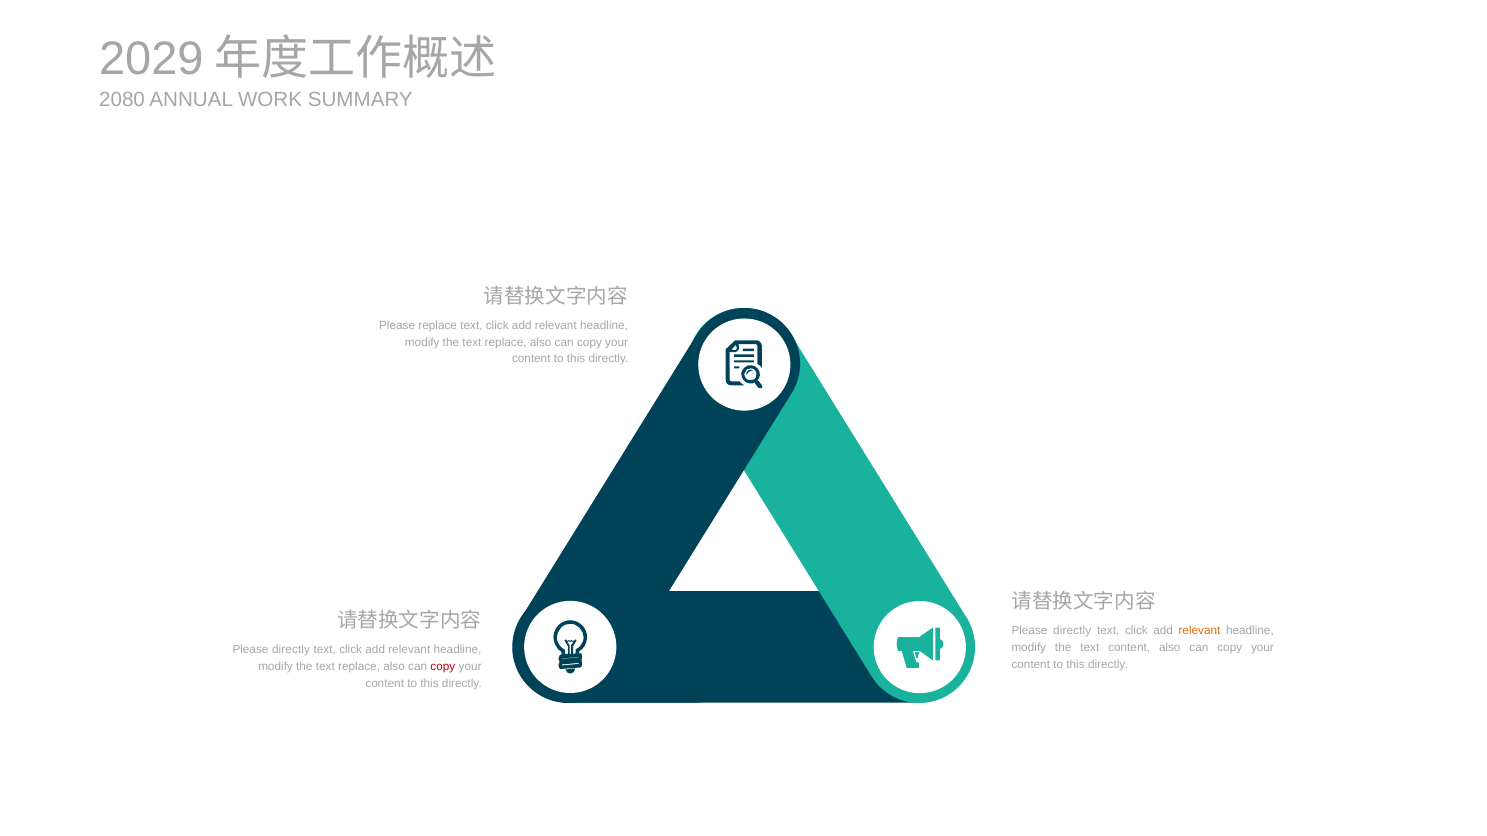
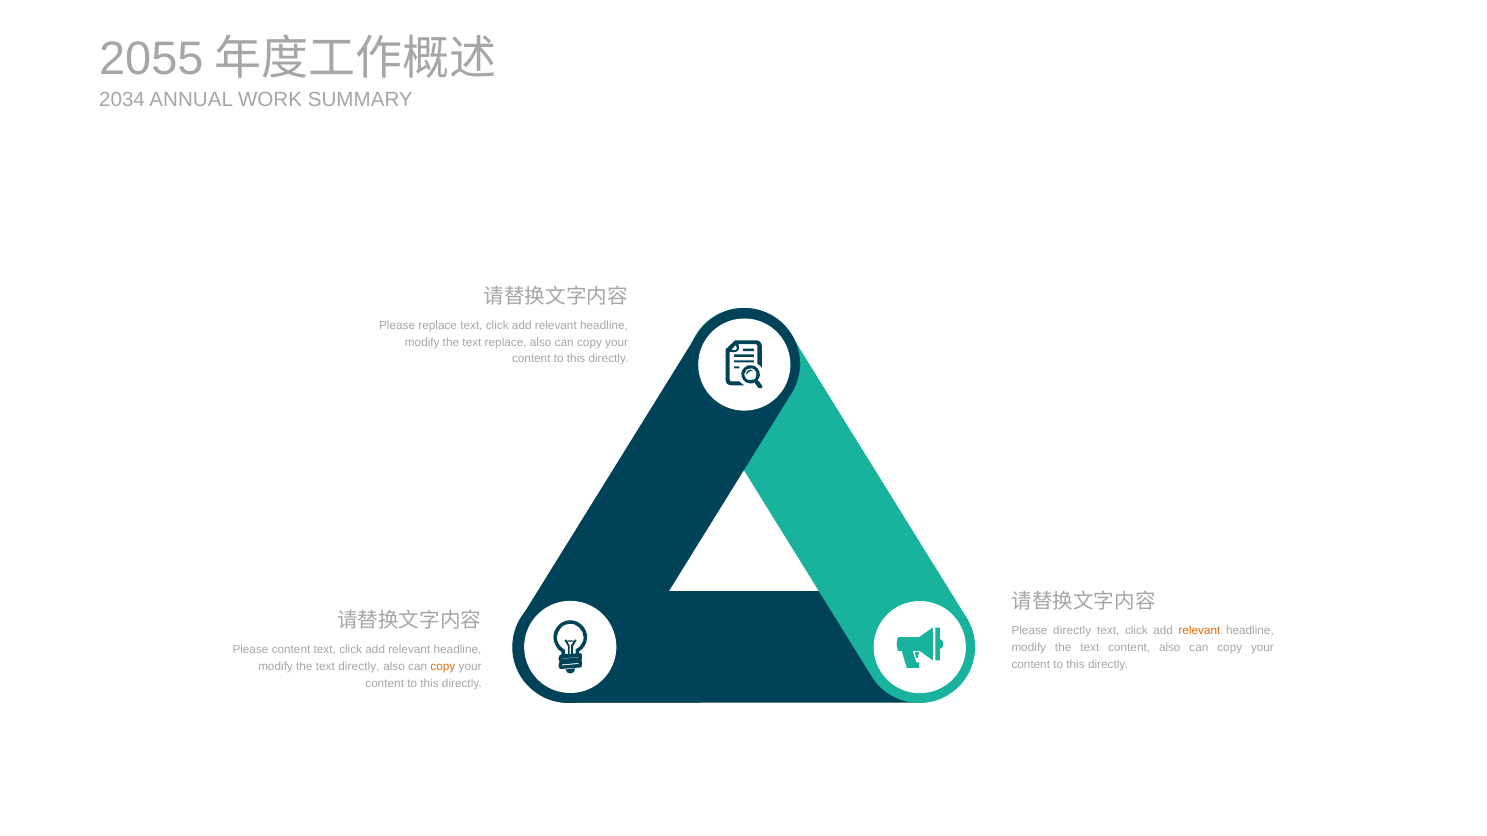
2029: 2029 -> 2055
2080: 2080 -> 2034
directly at (291, 650): directly -> content
replace at (359, 667): replace -> directly
copy at (443, 667) colour: red -> orange
